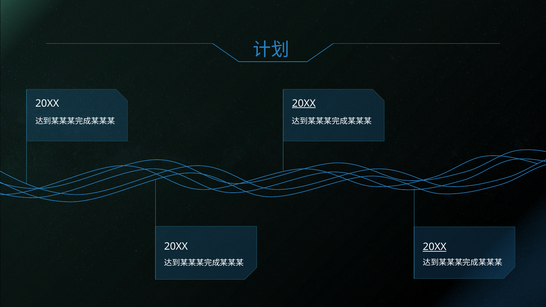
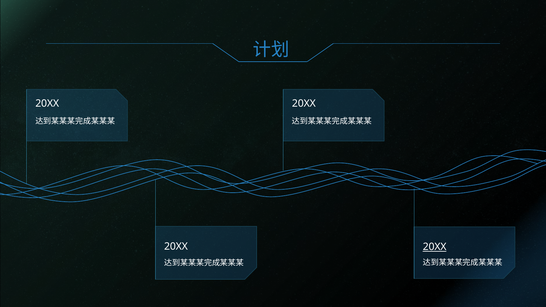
20XX at (304, 103) underline: present -> none
